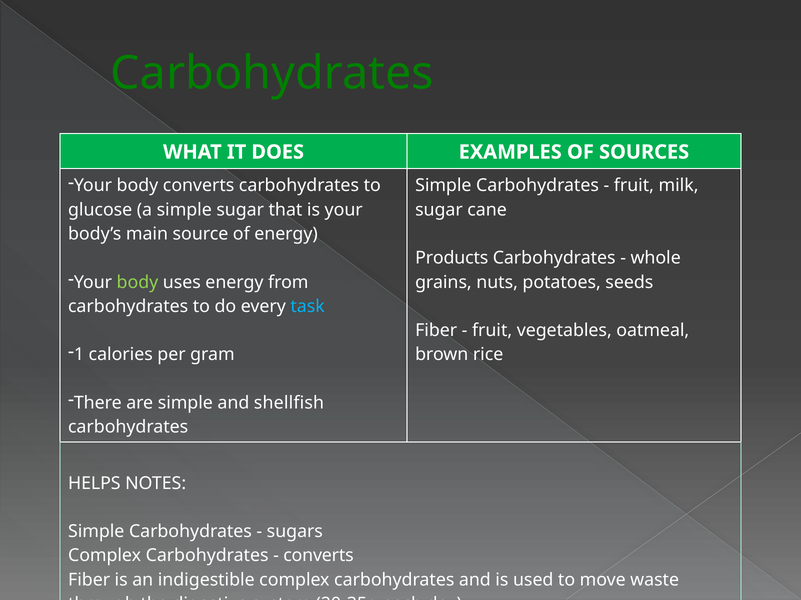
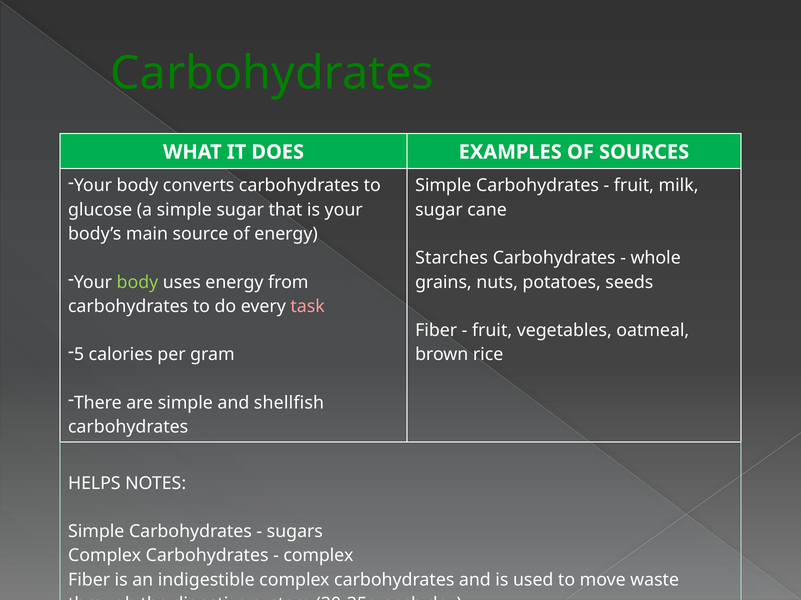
Products: Products -> Starches
task colour: light blue -> pink
1: 1 -> 5
converts at (318, 556): converts -> complex
